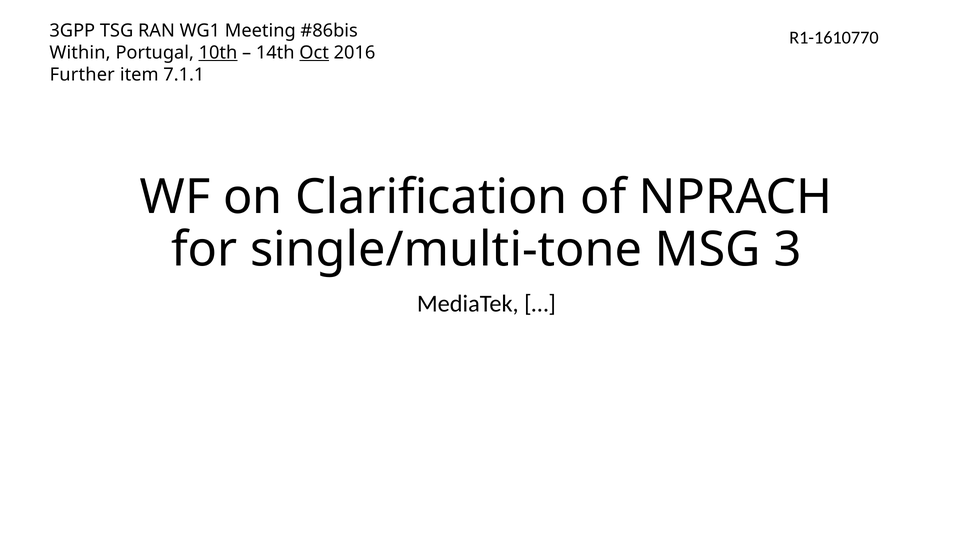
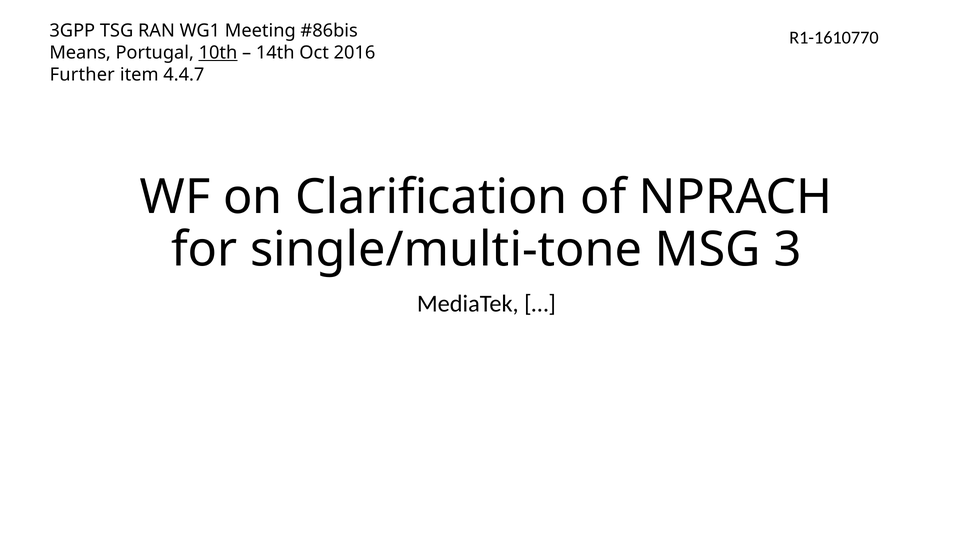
Within: Within -> Means
Oct underline: present -> none
7.1.1: 7.1.1 -> 4.4.7
